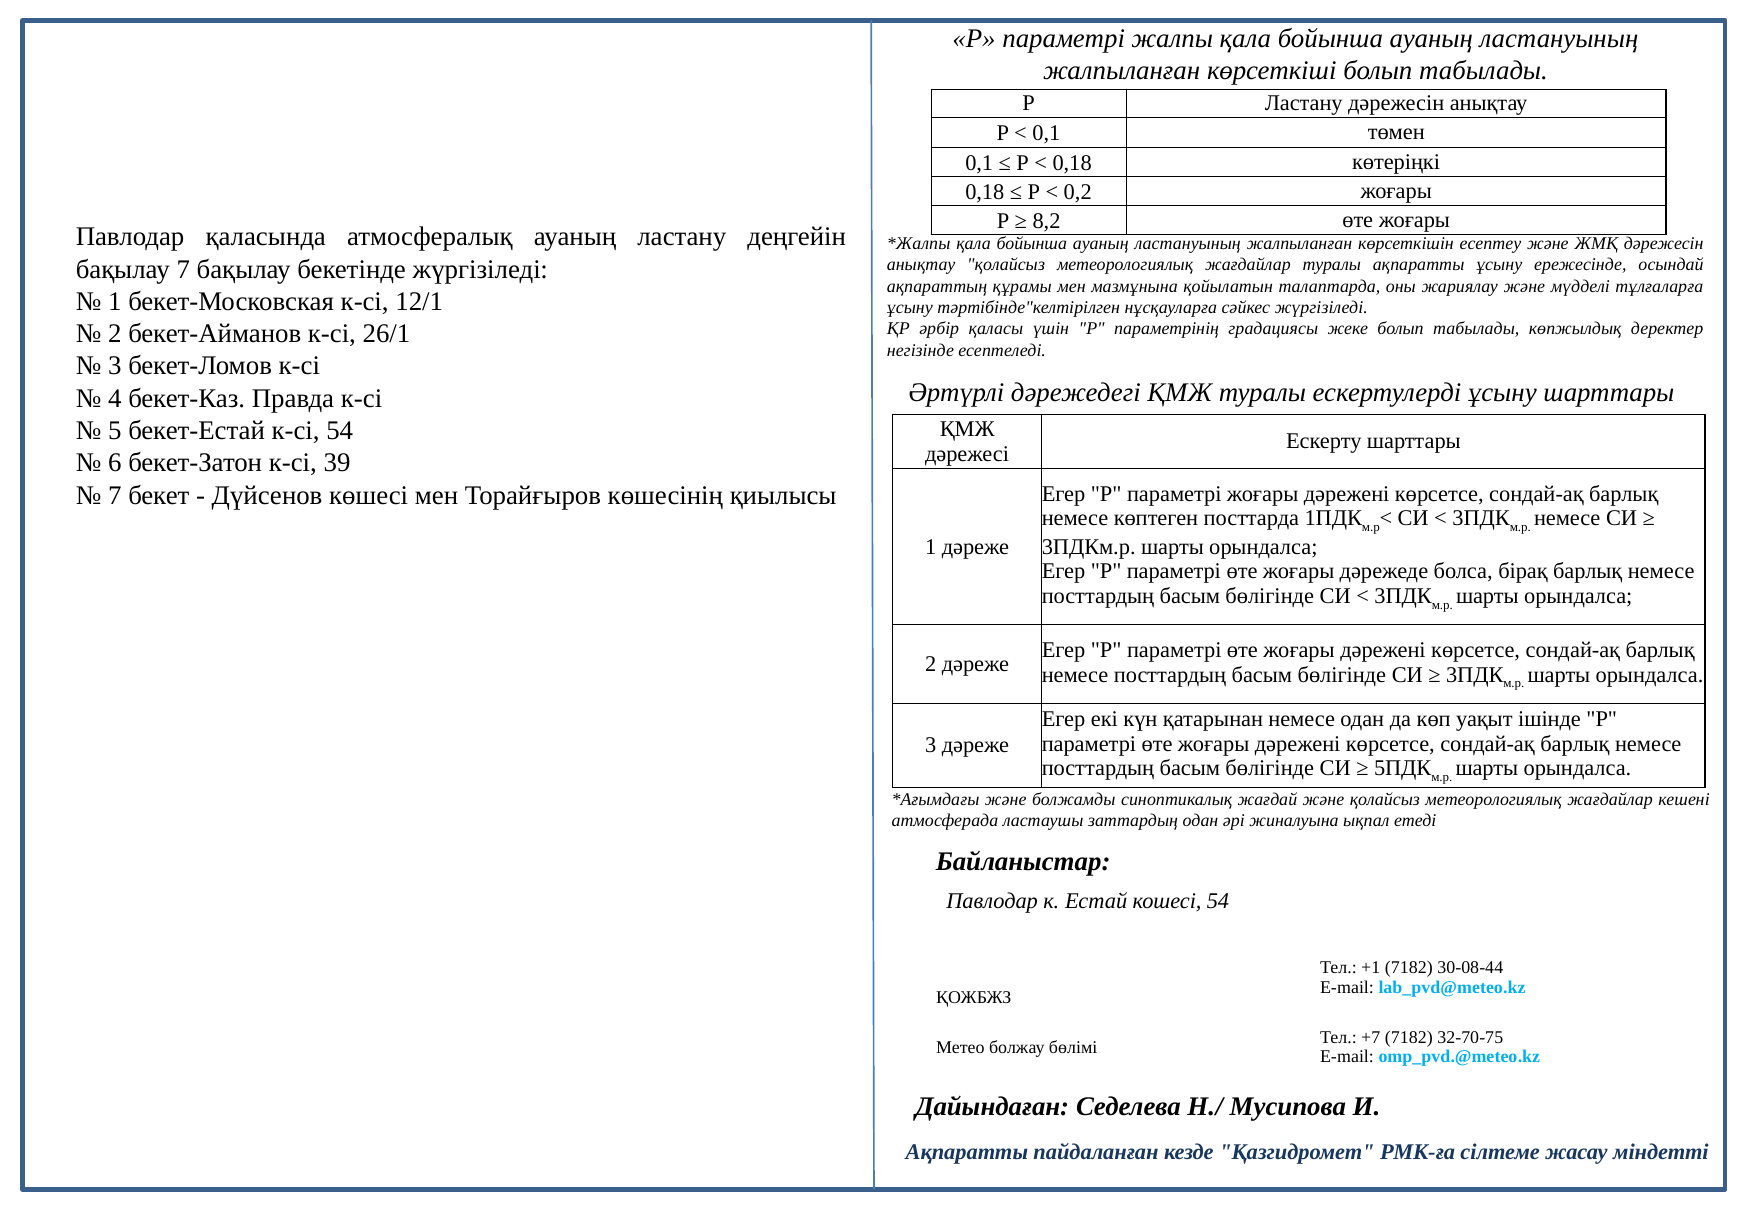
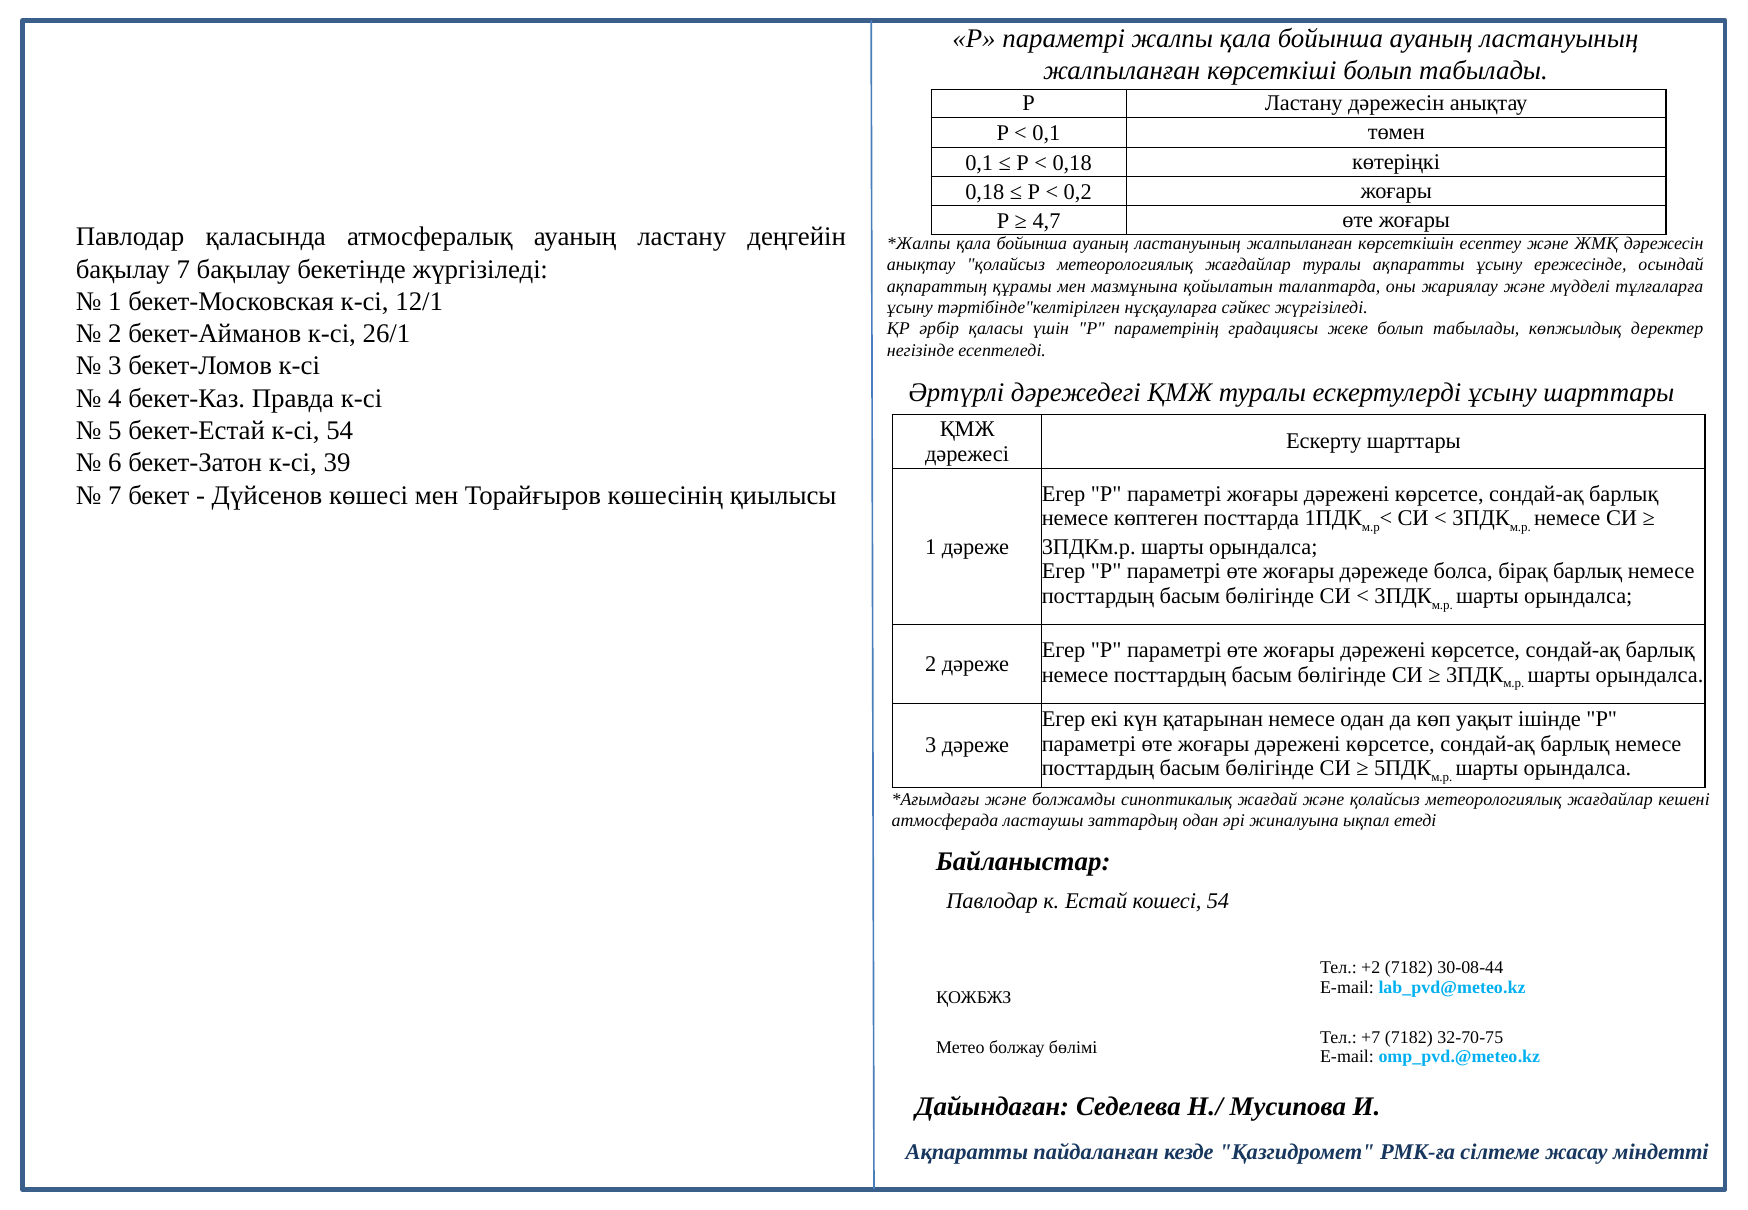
8,2: 8,2 -> 4,7
+1: +1 -> +2
